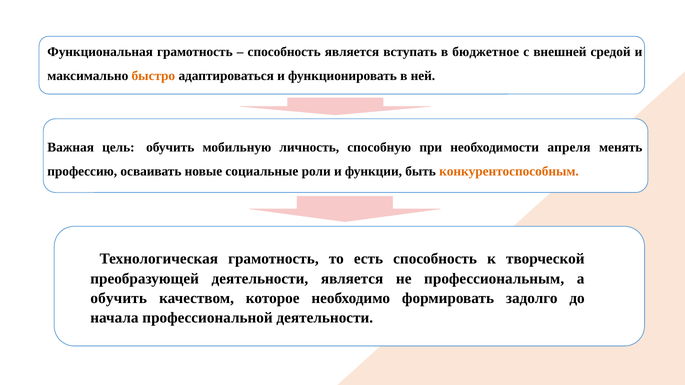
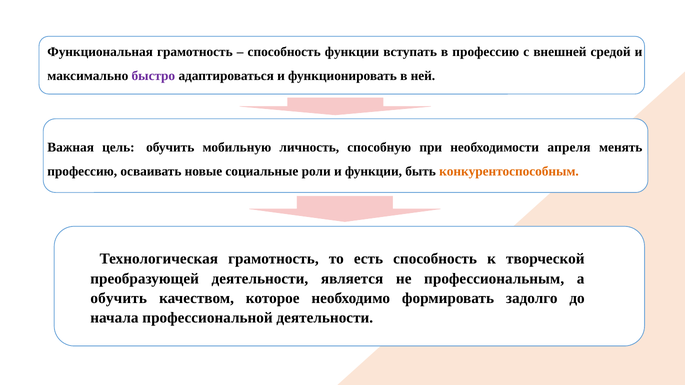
способность является: является -> функции
в бюджетное: бюджетное -> профессию
быстро colour: orange -> purple
